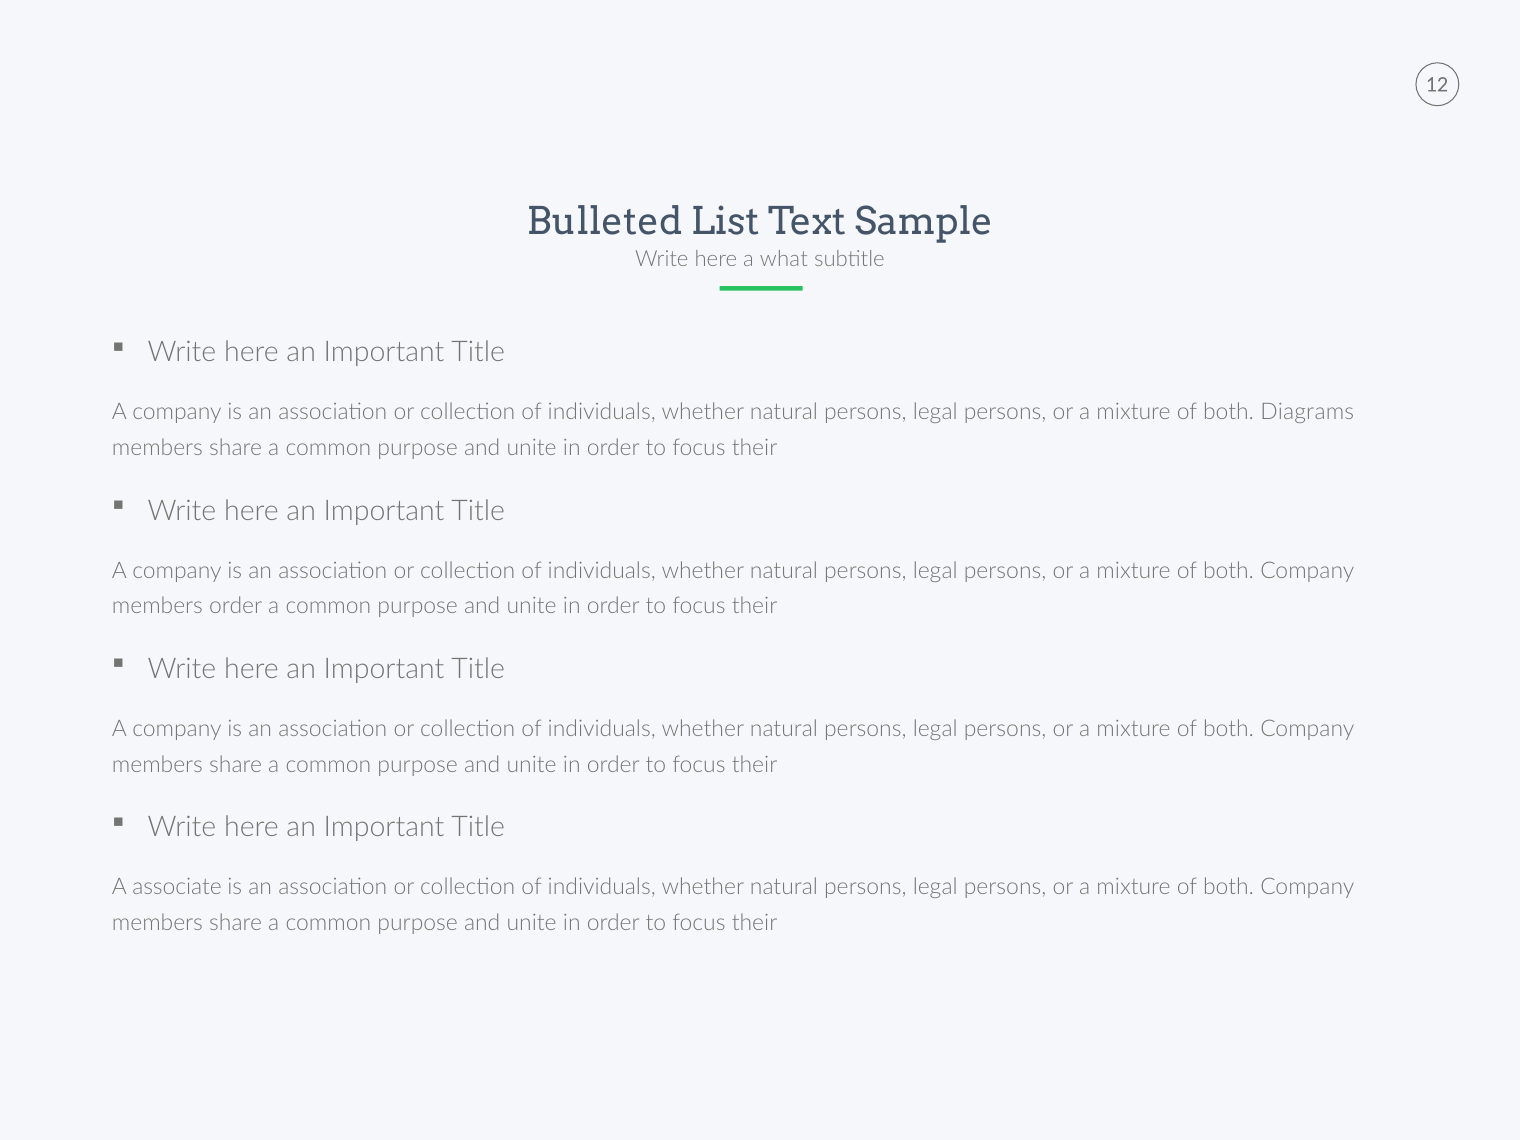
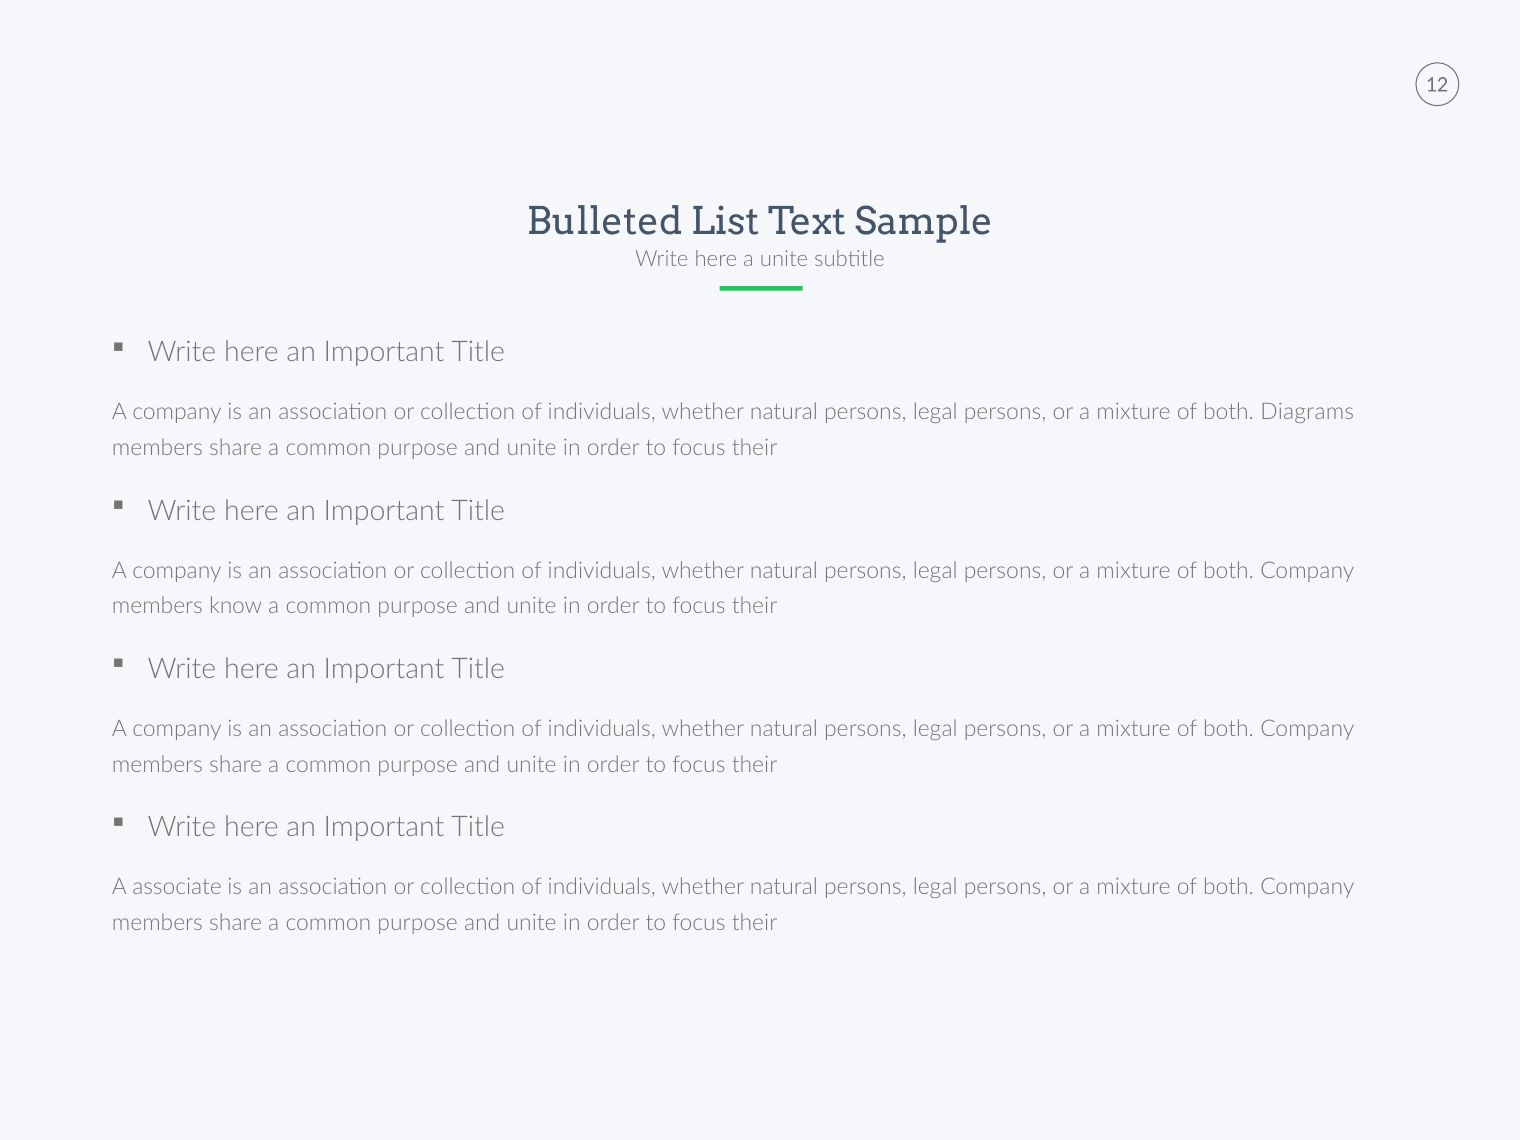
a what: what -> unite
members order: order -> know
